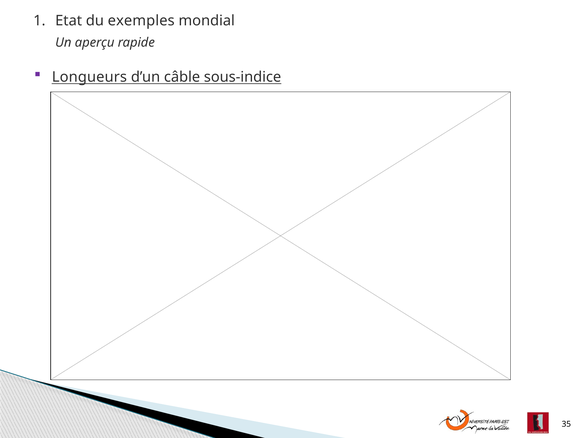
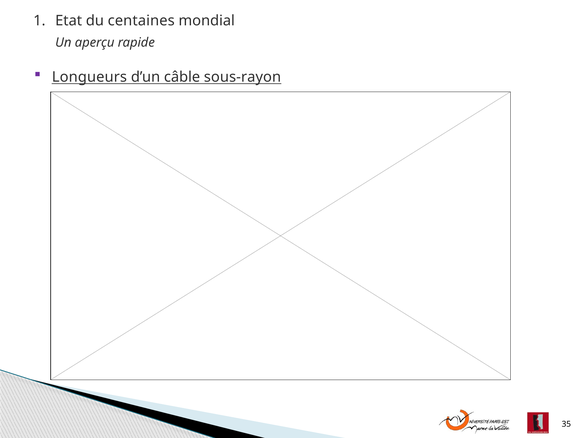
exemples: exemples -> centaines
sous-indice: sous-indice -> sous-rayon
